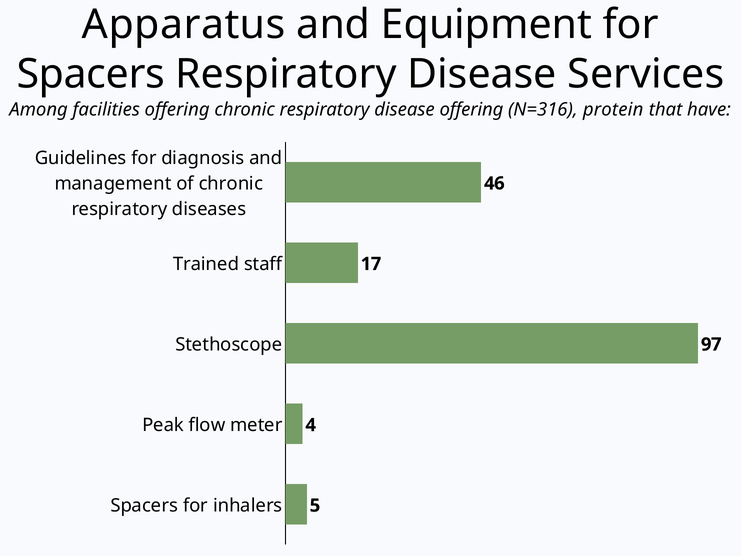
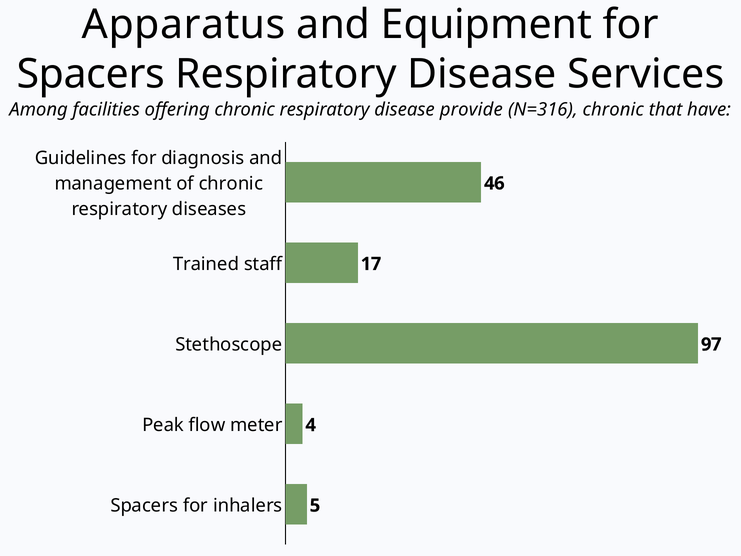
disease offering: offering -> provide
N=316 protein: protein -> chronic
